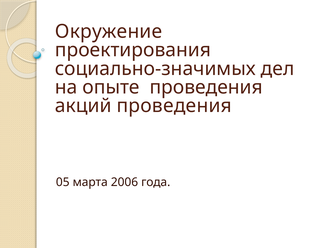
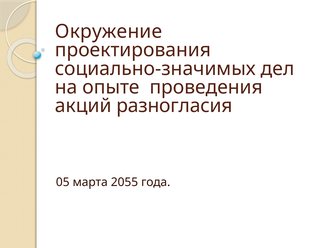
акций проведения: проведения -> разногласия
2006: 2006 -> 2055
